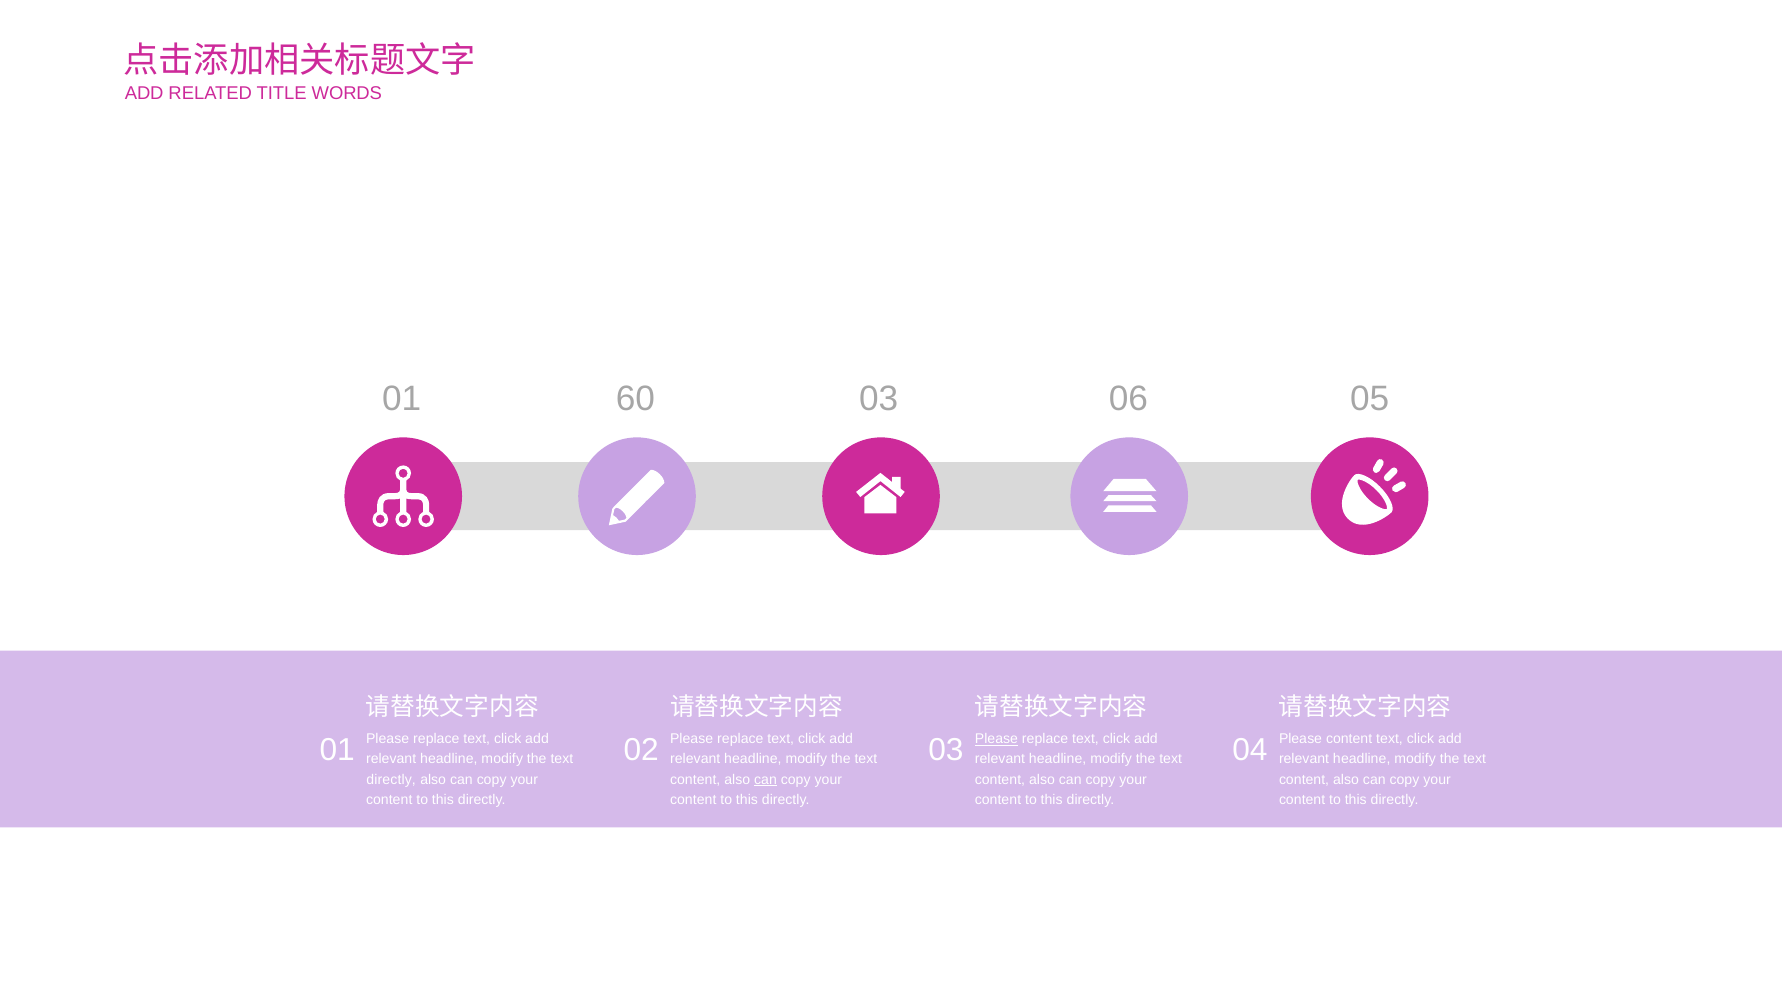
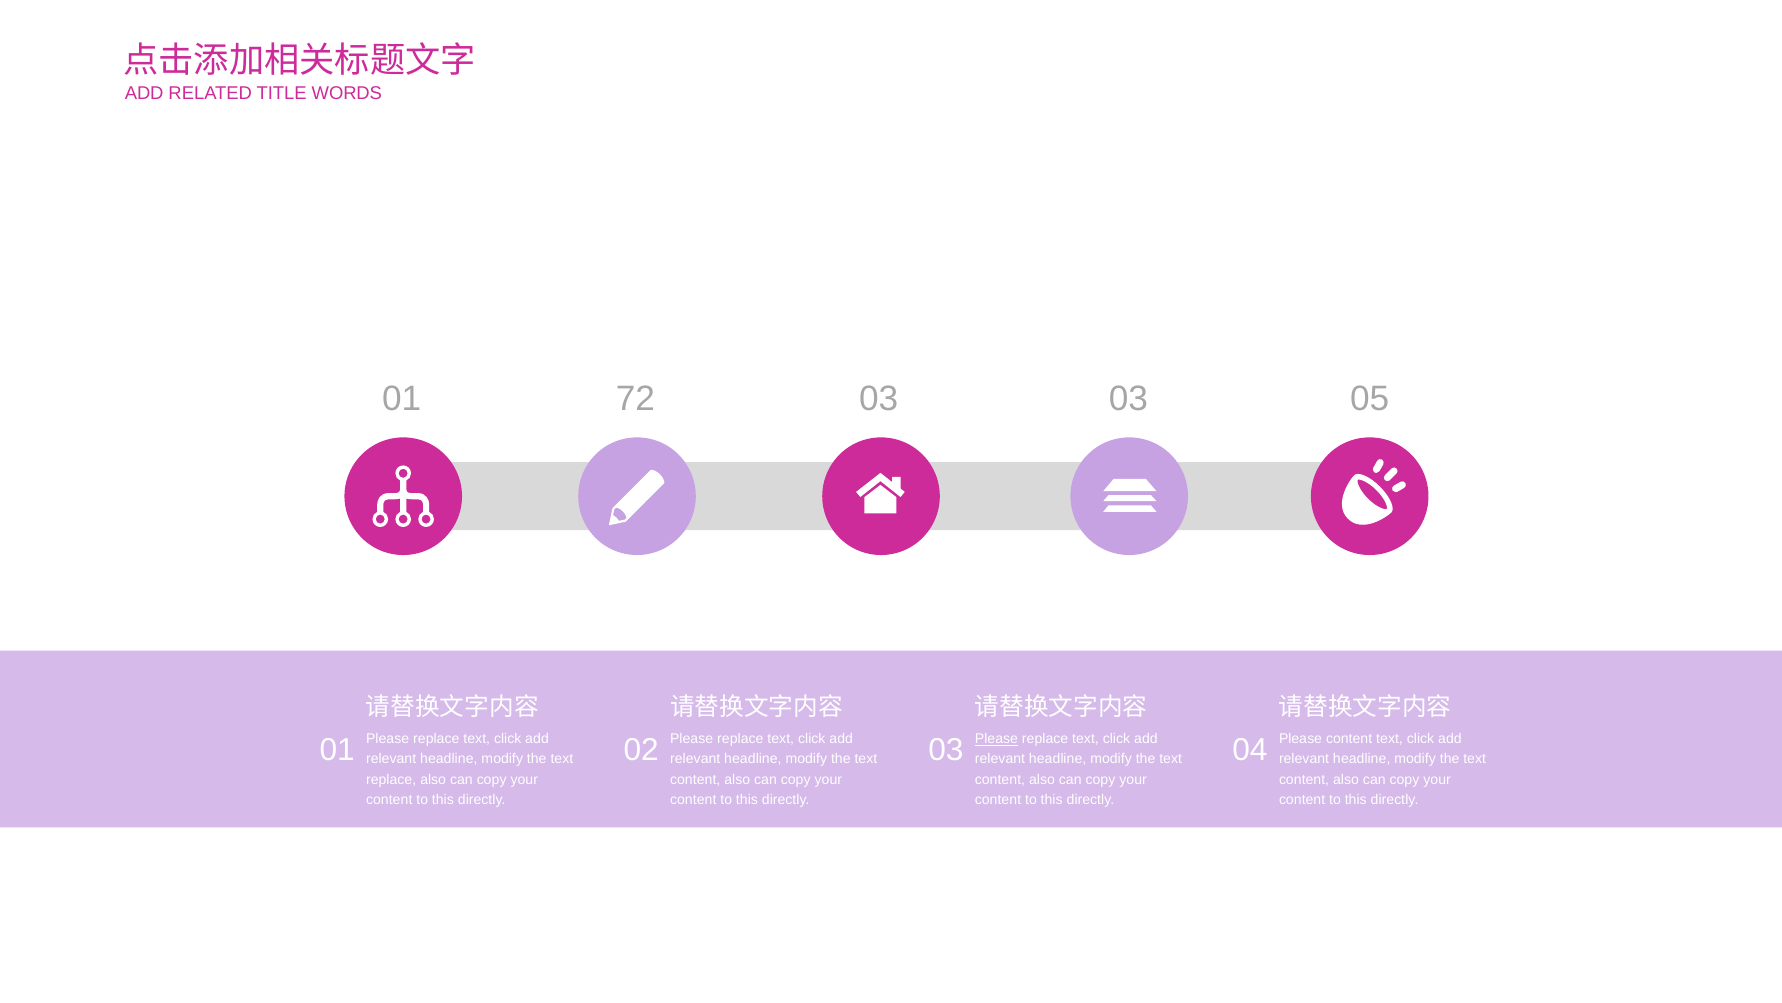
60: 60 -> 72
03 06: 06 -> 03
directly at (391, 779): directly -> replace
can at (765, 779) underline: present -> none
